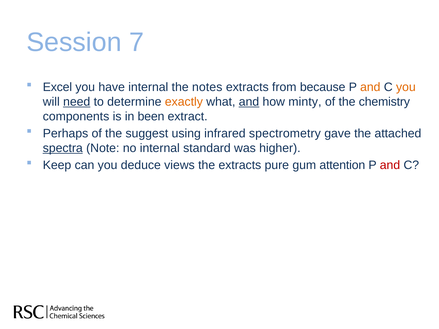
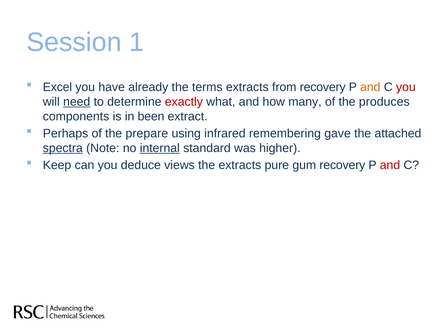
7: 7 -> 1
have internal: internal -> already
notes: notes -> terms
from because: because -> recovery
you at (406, 87) colour: orange -> red
exactly colour: orange -> red
and at (249, 102) underline: present -> none
minty: minty -> many
chemistry: chemistry -> produces
suggest: suggest -> prepare
spectrometry: spectrometry -> remembering
internal at (160, 148) underline: none -> present
gum attention: attention -> recovery
